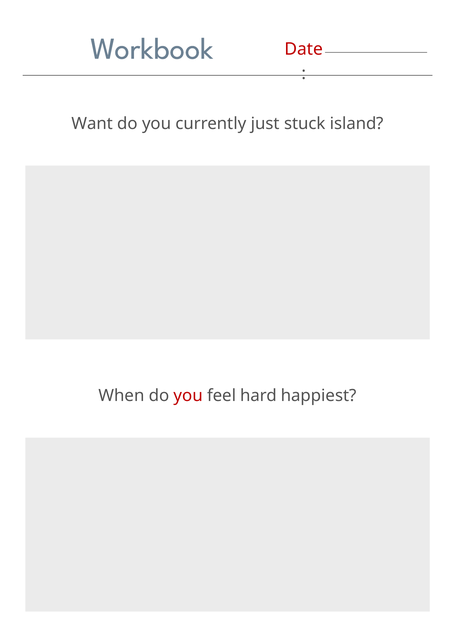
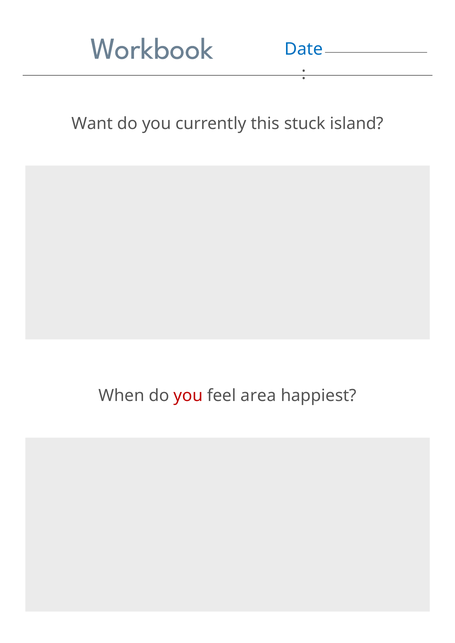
Date colour: red -> blue
just: just -> this
hard: hard -> area
